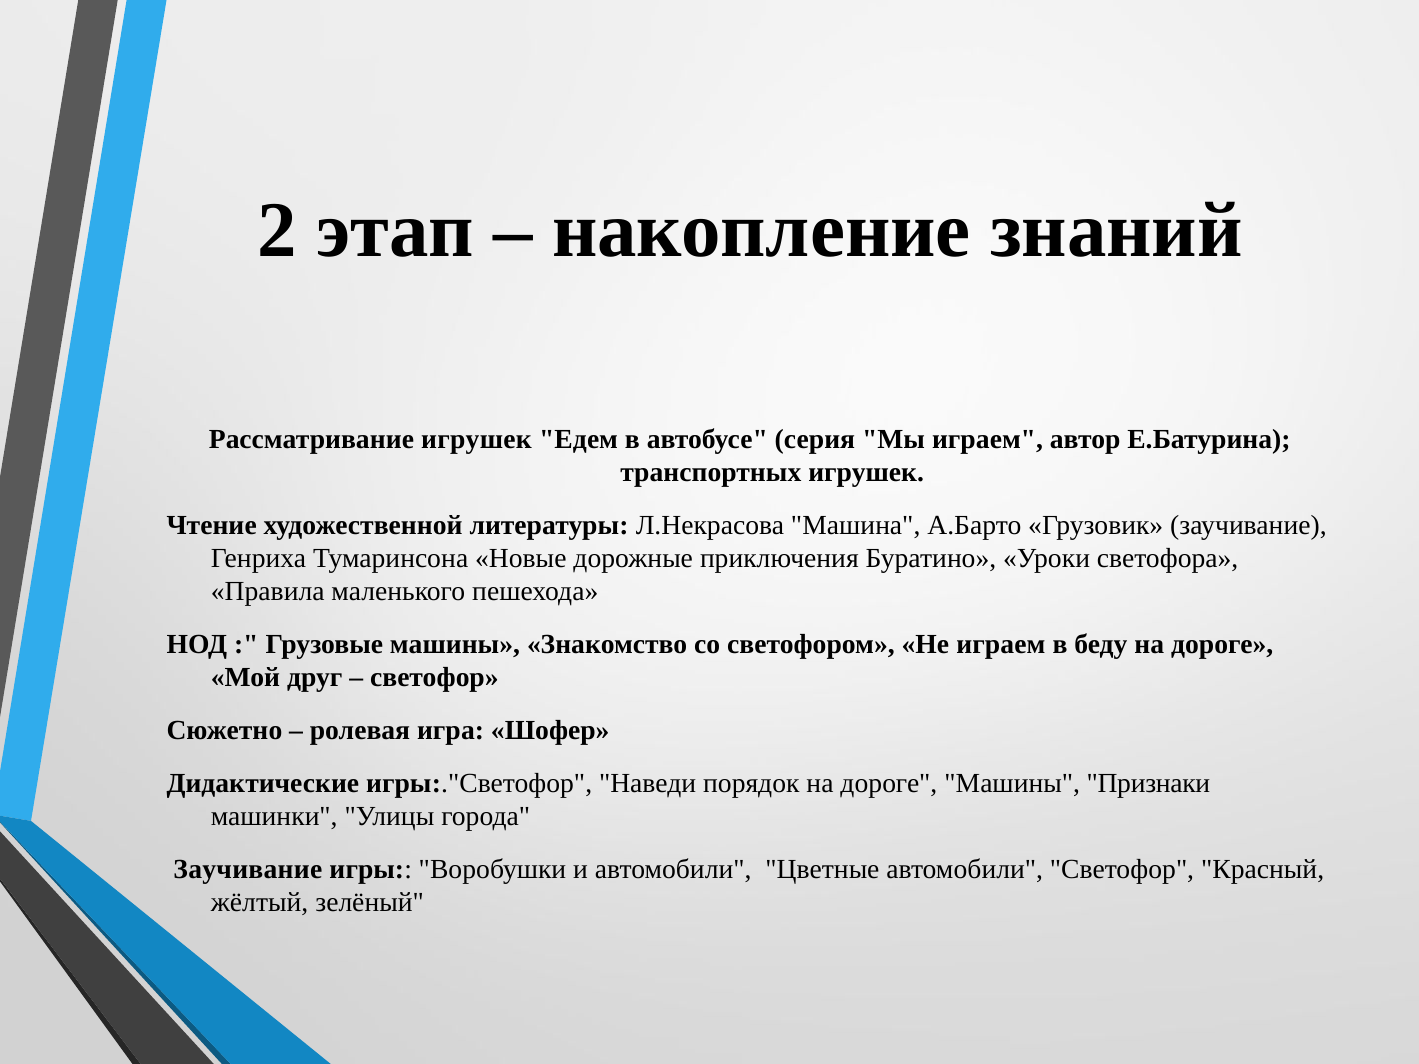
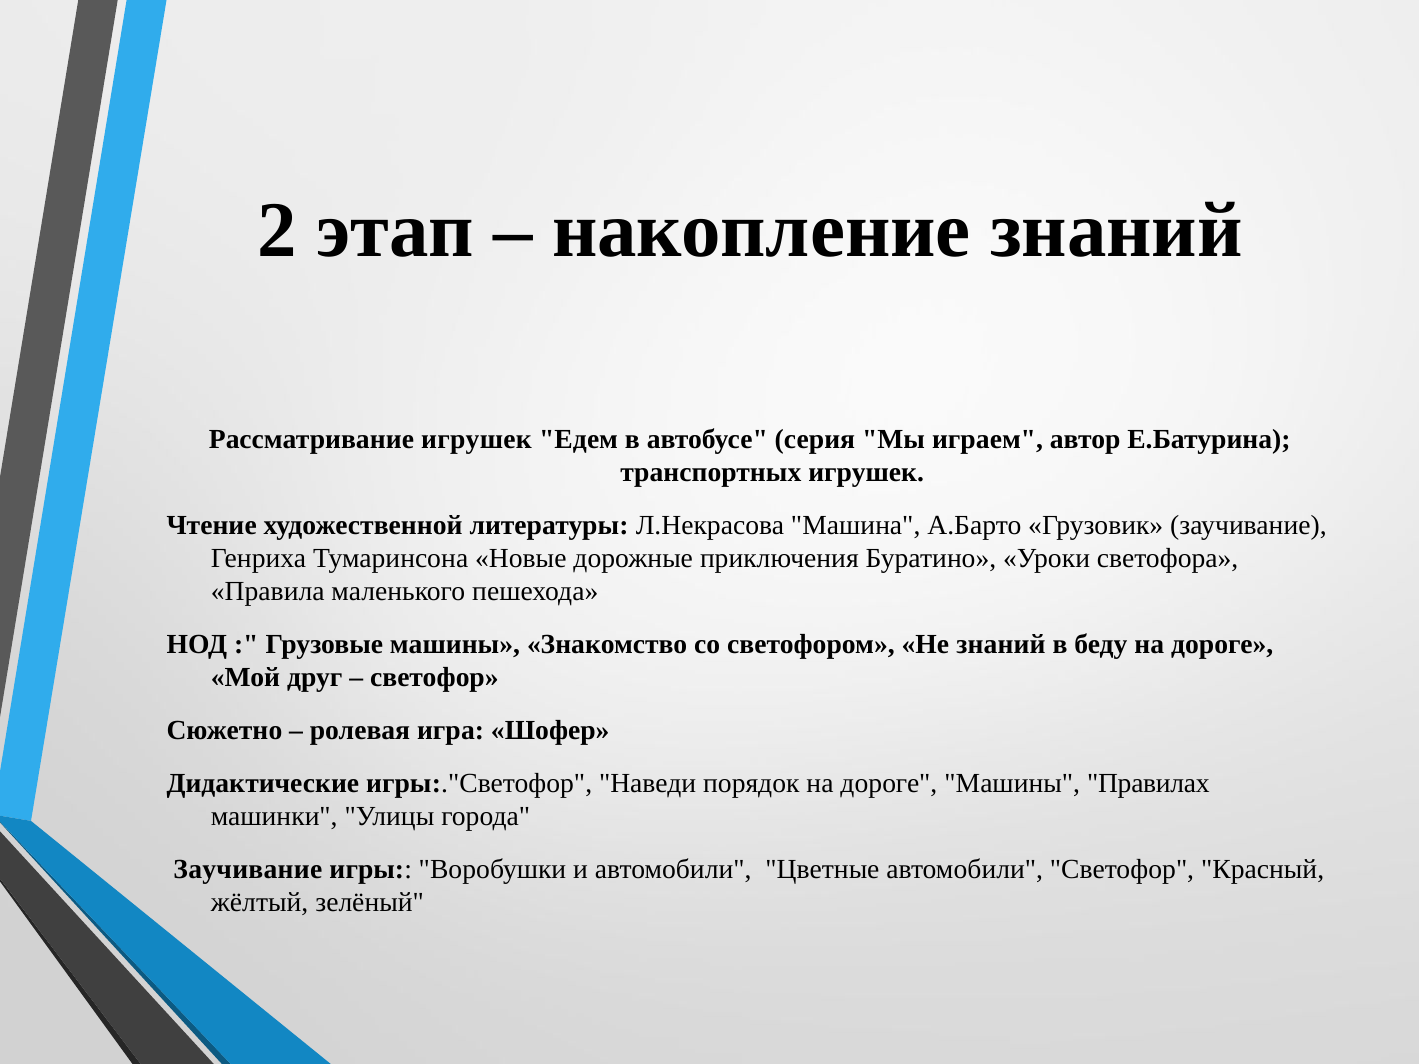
Не играем: играем -> знаний
Признаки: Признаки -> Правилах
